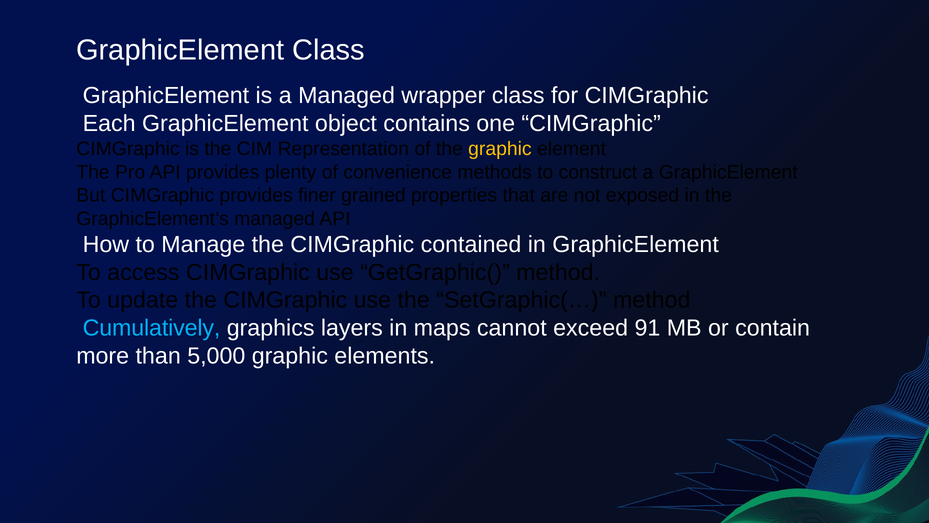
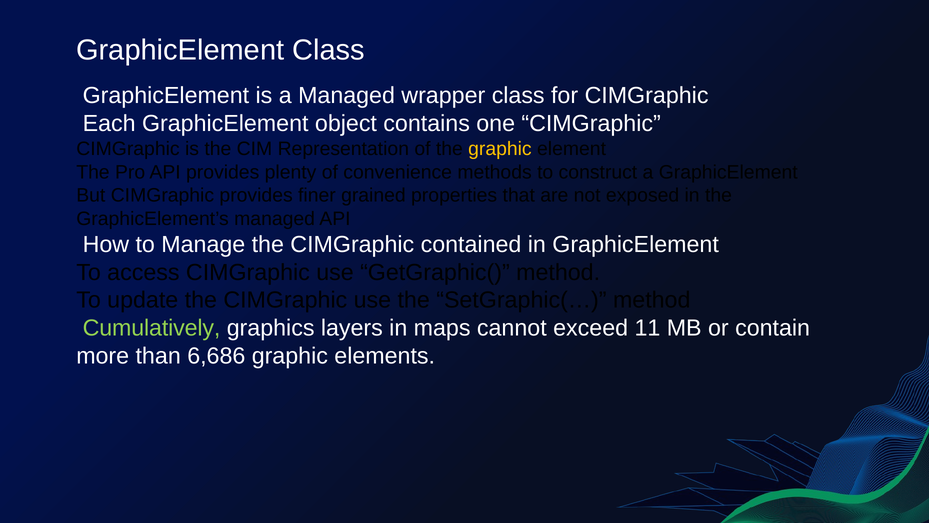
Cumulatively colour: light blue -> light green
91: 91 -> 11
5,000: 5,000 -> 6,686
